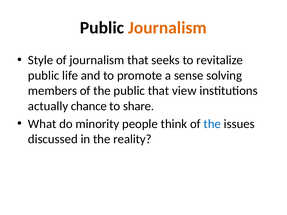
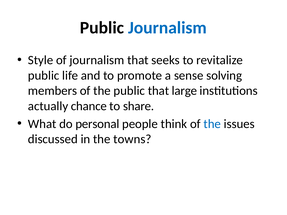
Journalism at (167, 28) colour: orange -> blue
view: view -> large
minority: minority -> personal
reality: reality -> towns
